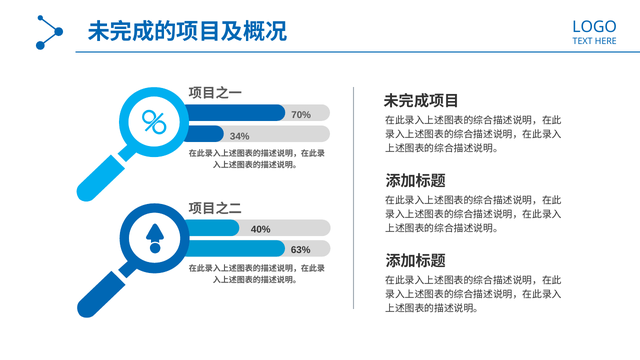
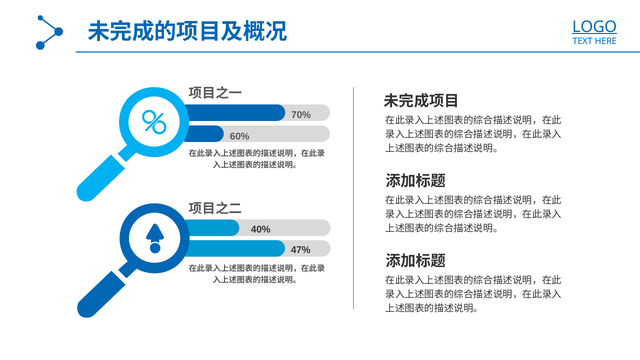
LOGO underline: none -> present
34%: 34% -> 60%
63%: 63% -> 47%
